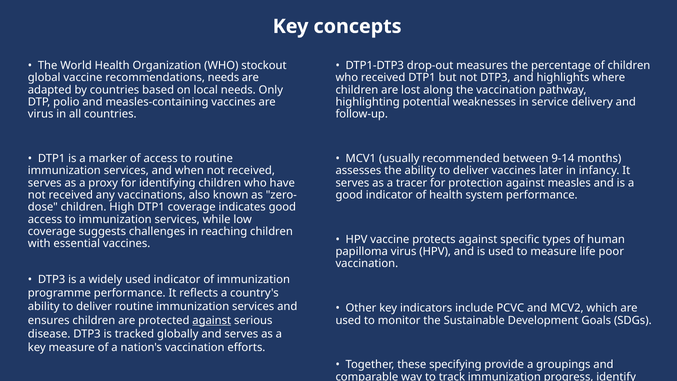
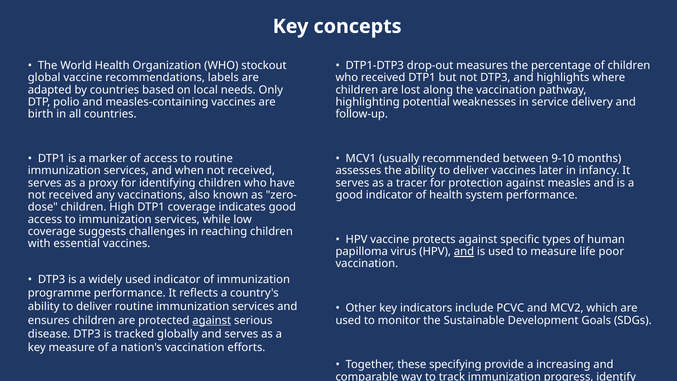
recommendations needs: needs -> labels
virus at (41, 114): virus -> birth
9-14: 9-14 -> 9-10
and at (464, 251) underline: none -> present
groupings: groupings -> increasing
